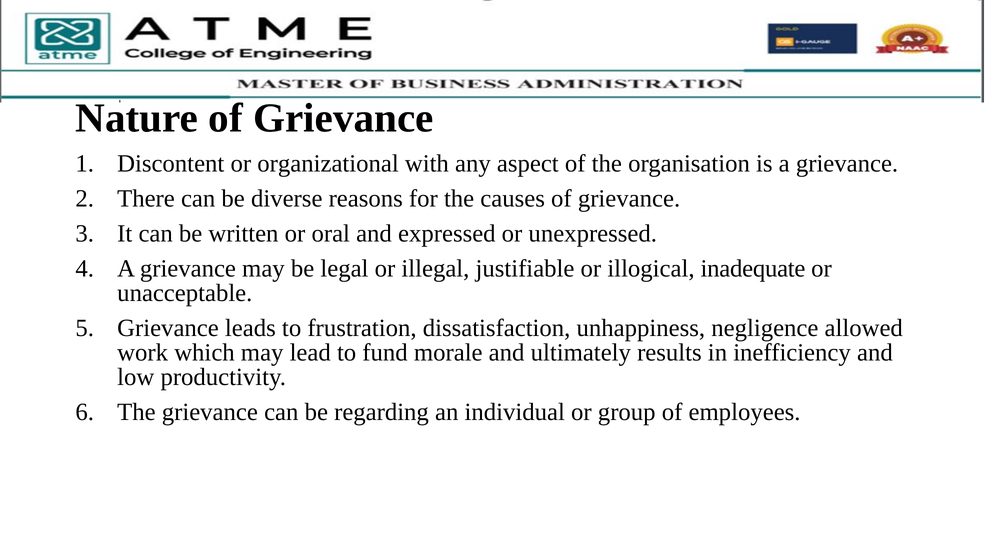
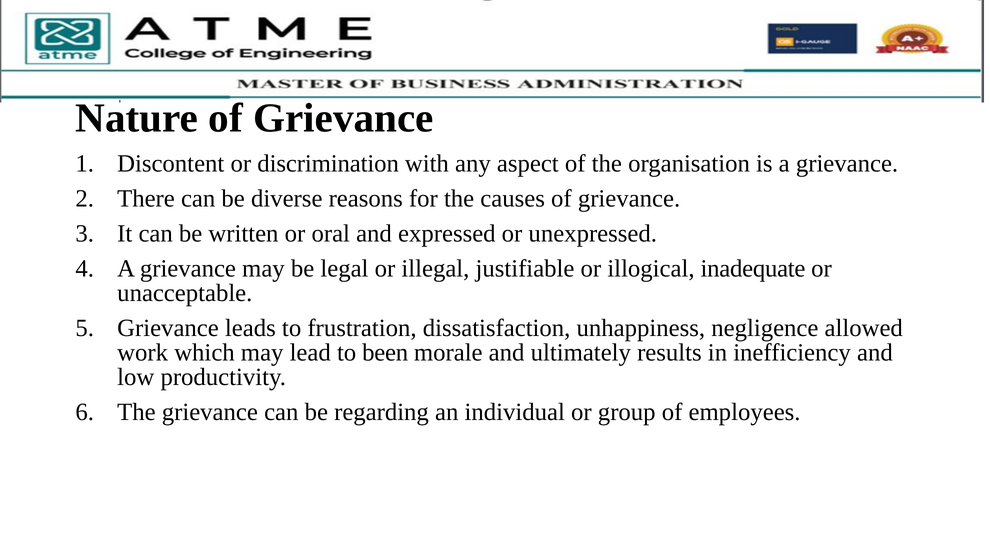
organizational: organizational -> discrimination
fund: fund -> been
